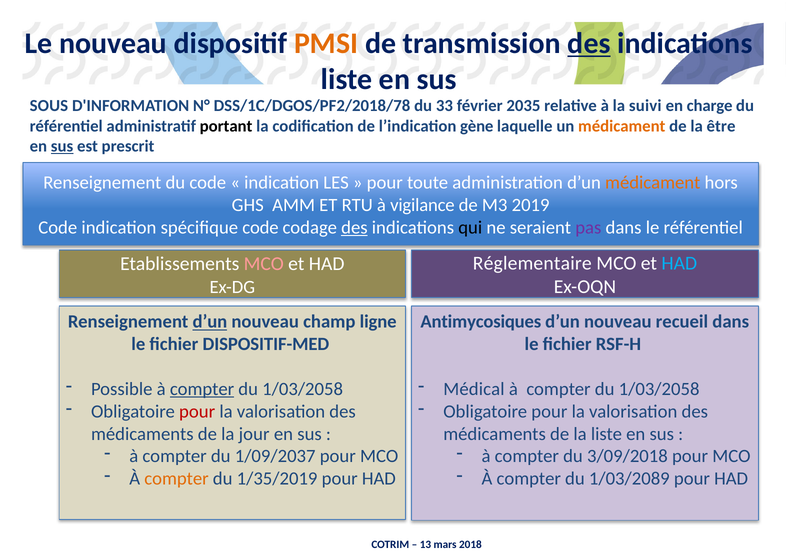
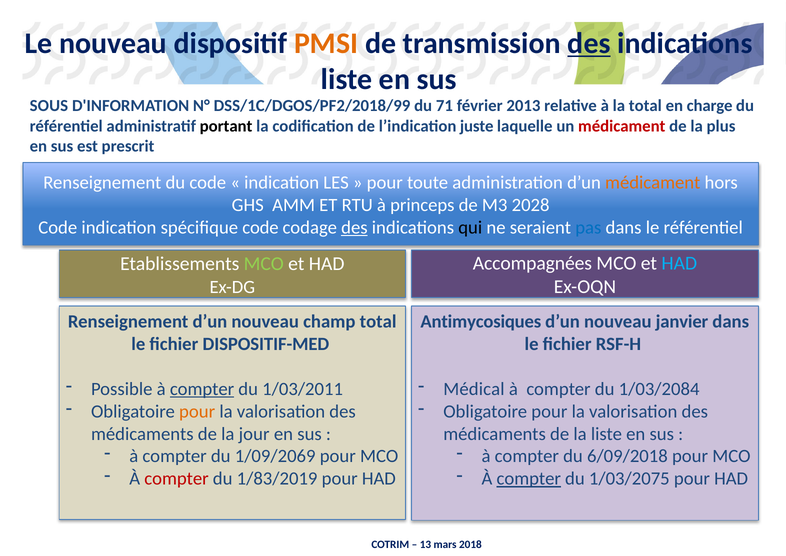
DSS/1C/DGOS/PF2/2018/78: DSS/1C/DGOS/PF2/2018/78 -> DSS/1C/DGOS/PF2/2018/99
33: 33 -> 71
2035: 2035 -> 2013
la suivi: suivi -> total
gène: gène -> juste
médicament at (622, 126) colour: orange -> red
être: être -> plus
sus at (62, 146) underline: present -> none
vigilance: vigilance -> princeps
2019: 2019 -> 2028
pas colour: purple -> blue
Réglementaire: Réglementaire -> Accompagnées
MCO at (264, 264) colour: pink -> light green
d’un at (210, 322) underline: present -> none
champ ligne: ligne -> total
recueil: recueil -> janvier
1/03/2058 at (303, 389): 1/03/2058 -> 1/03/2011
1/03/2058 at (659, 389): 1/03/2058 -> 1/03/2084
pour at (197, 412) colour: red -> orange
1/09/2037: 1/09/2037 -> 1/09/2069
3/09/2018: 3/09/2018 -> 6/09/2018
compter at (176, 479) colour: orange -> red
1/35/2019: 1/35/2019 -> 1/83/2019
compter at (529, 479) underline: none -> present
1/03/2089: 1/03/2089 -> 1/03/2075
